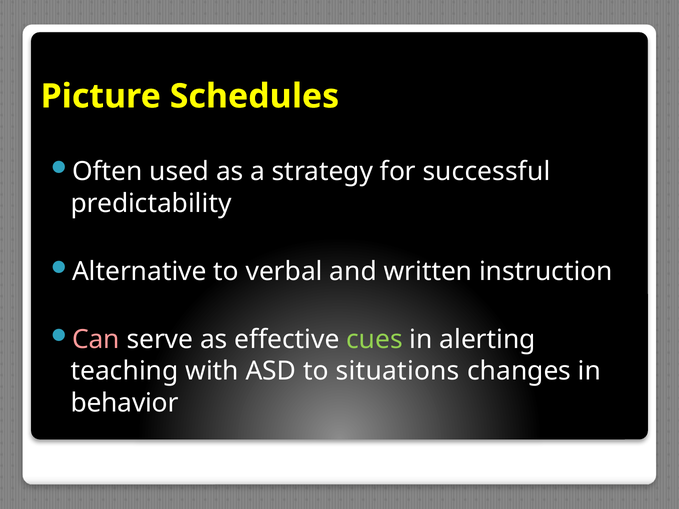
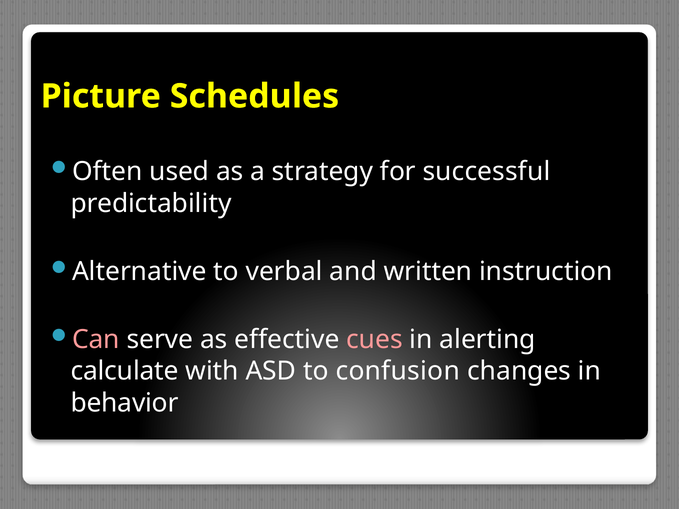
cues colour: light green -> pink
teaching: teaching -> calculate
situations: situations -> confusion
